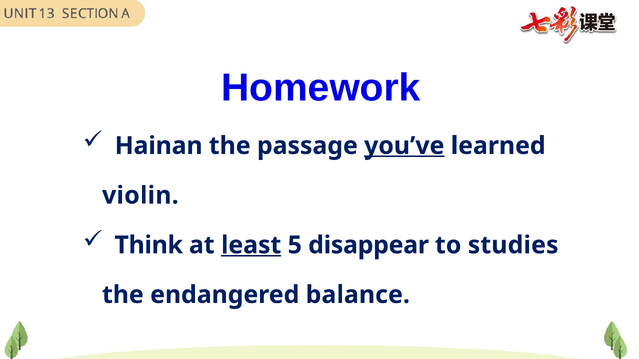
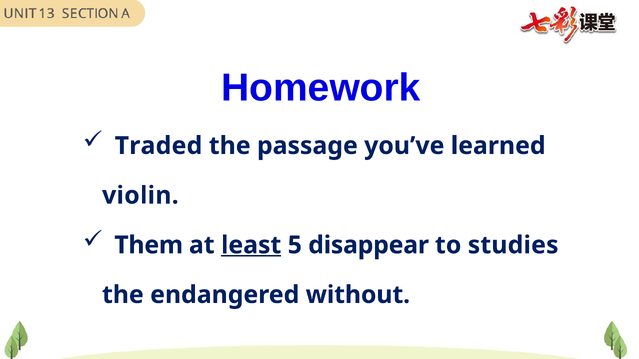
Hainan: Hainan -> Traded
you’ve underline: present -> none
Think: Think -> Them
balance: balance -> without
